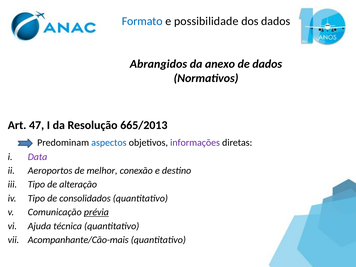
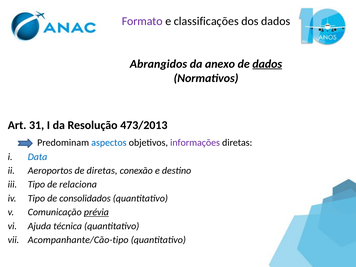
Formato colour: blue -> purple
possibilidade: possibilidade -> classificações
dados at (267, 64) underline: none -> present
47: 47 -> 31
665/2013: 665/2013 -> 473/2013
Data colour: purple -> blue
de melhor: melhor -> diretas
alteração: alteração -> relaciona
Acompanhante/Cão-mais: Acompanhante/Cão-mais -> Acompanhante/Cão-tipo
